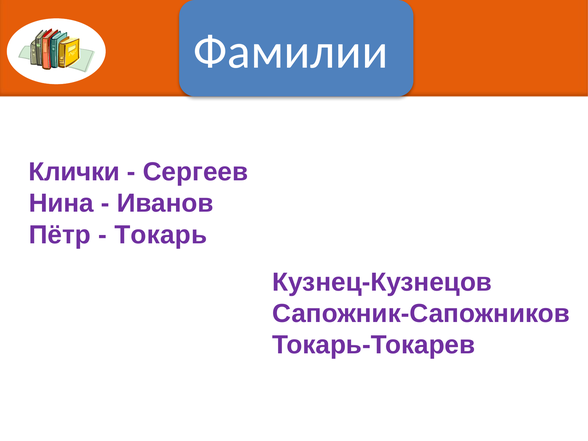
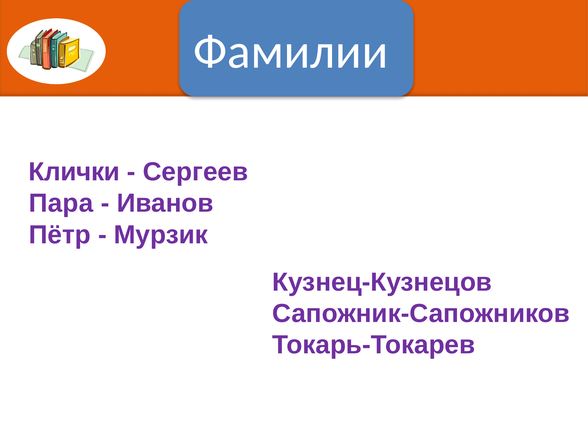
Нина: Нина -> Пара
Токарь: Токарь -> Мурзик
